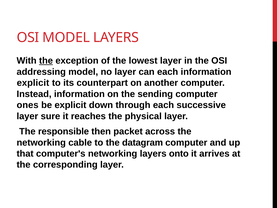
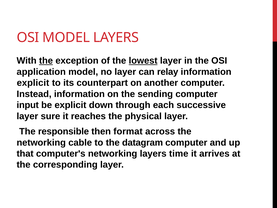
lowest underline: none -> present
addressing: addressing -> application
can each: each -> relay
ones: ones -> input
packet: packet -> format
onto: onto -> time
